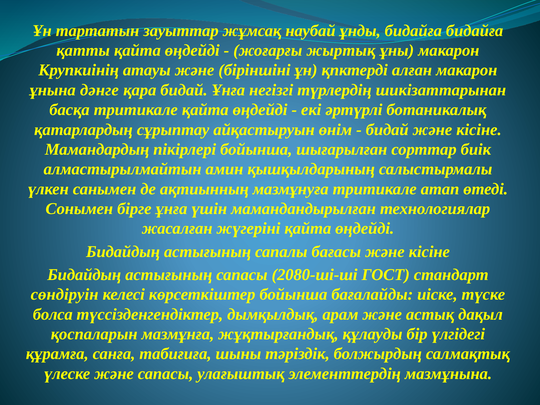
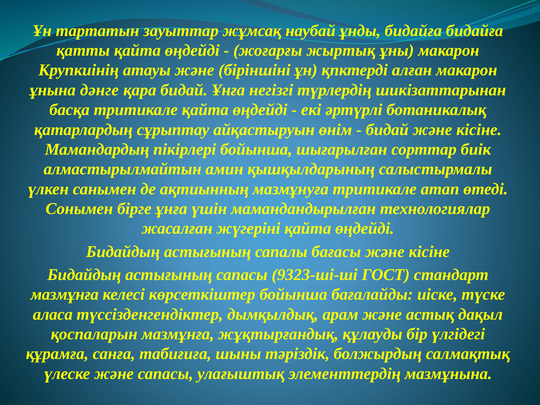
2080-шi-шi: 2080-шi-шi -> 9323-шi-шi
сөндiруiн at (65, 294): сөндiруiн -> мазмұнға
болса: болса -> аласа
